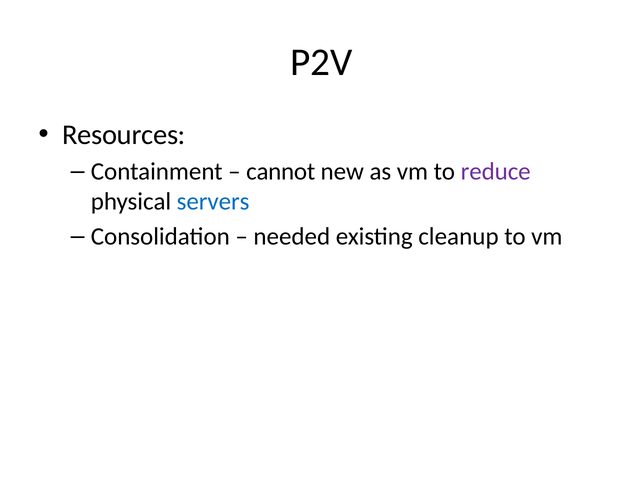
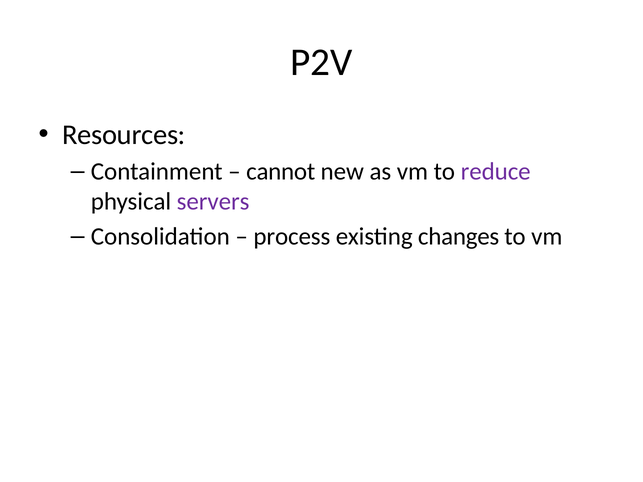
servers colour: blue -> purple
needed: needed -> process
cleanup: cleanup -> changes
